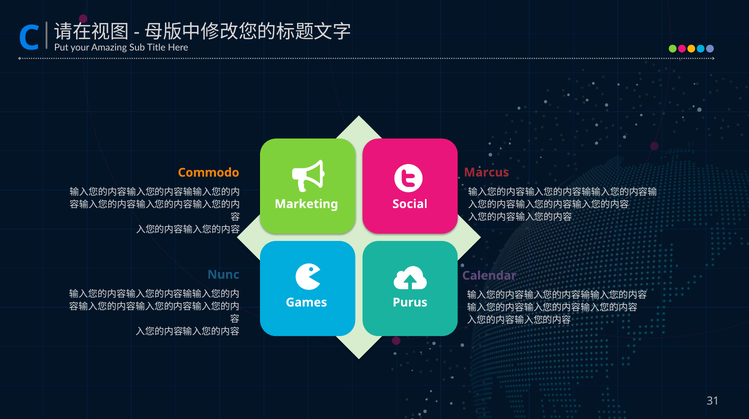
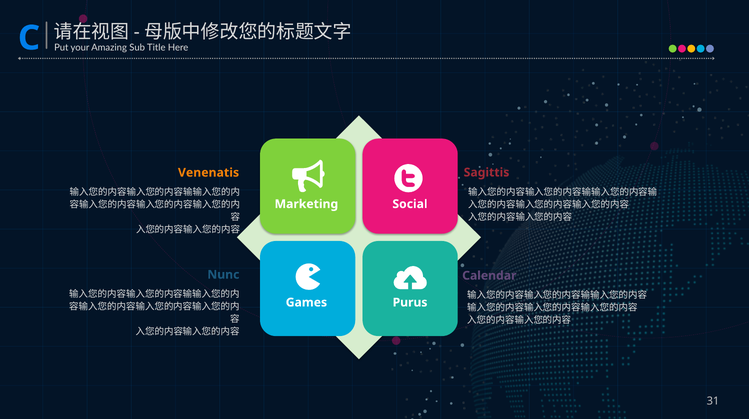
Marcus: Marcus -> Sagittis
Commodo: Commodo -> Venenatis
